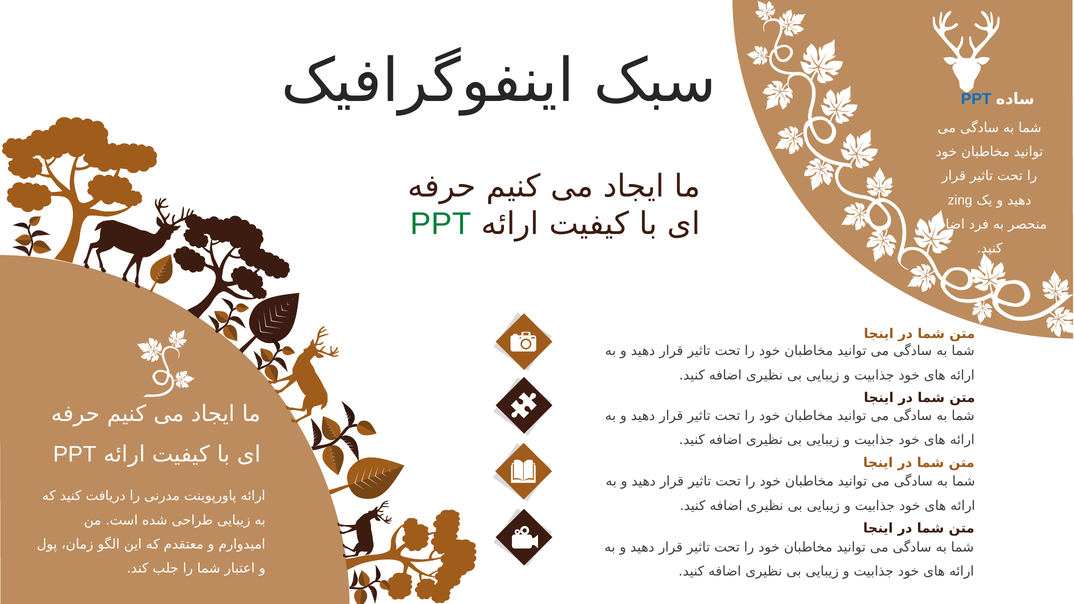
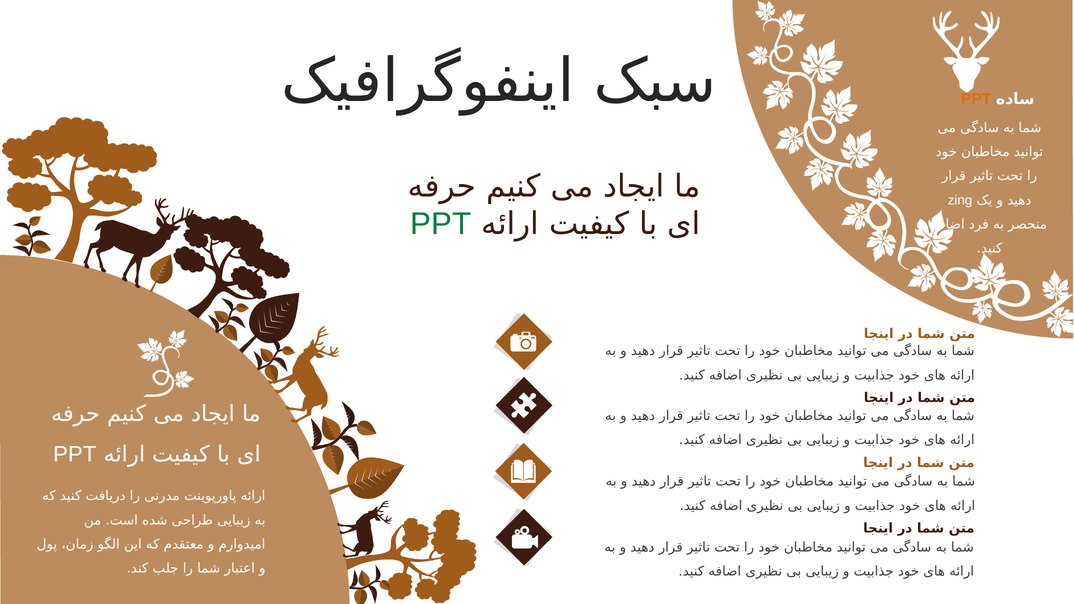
PPT at (976, 99) colour: blue -> orange
